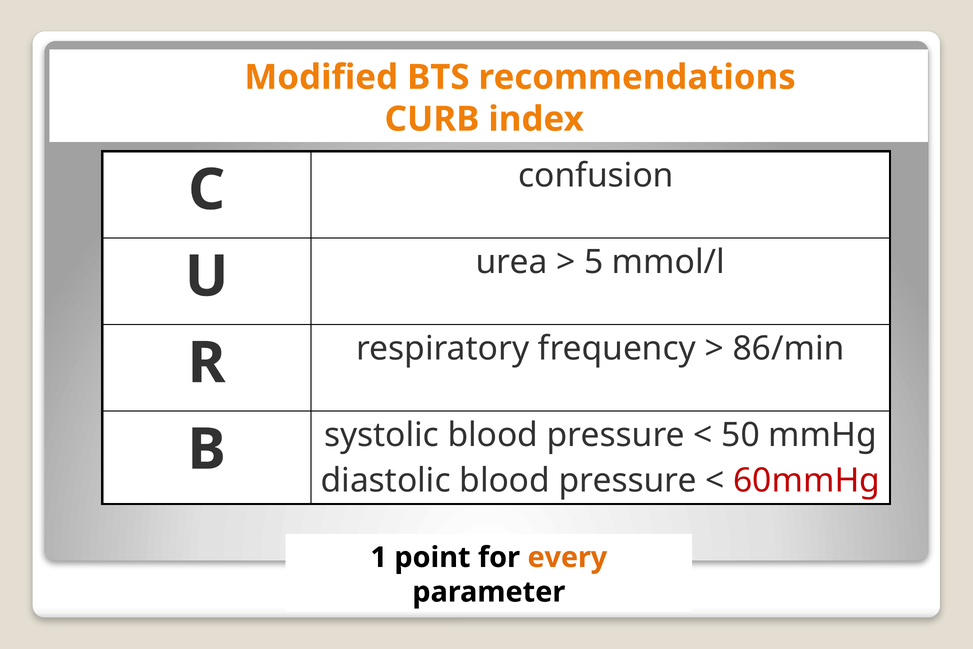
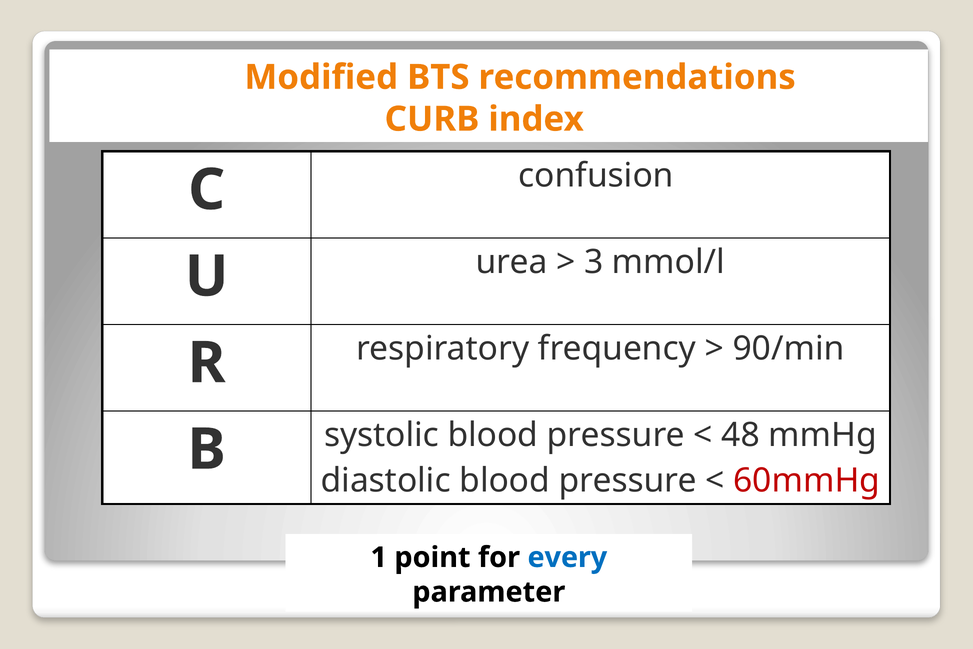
5: 5 -> 3
86/min: 86/min -> 90/min
50: 50 -> 48
every colour: orange -> blue
